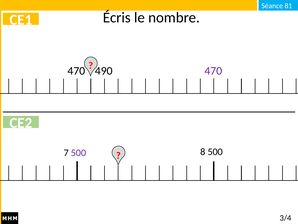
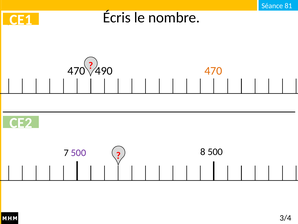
470 at (213, 71) colour: purple -> orange
